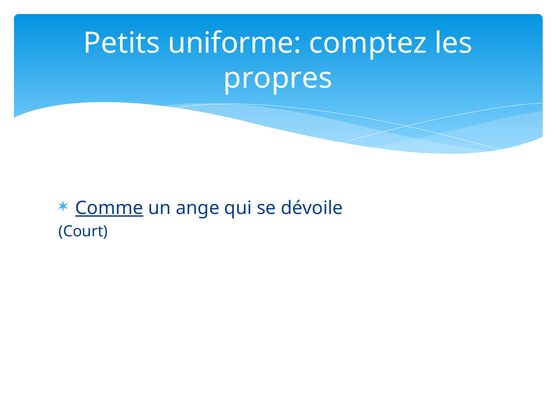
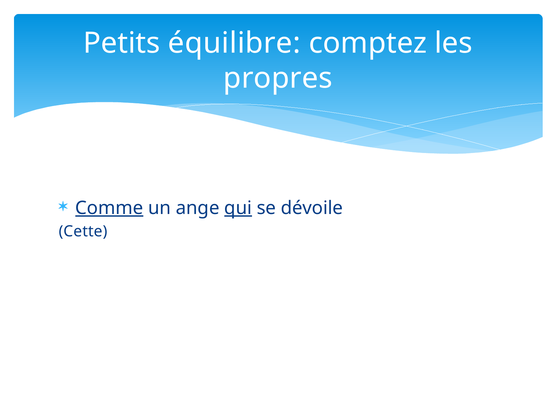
uniforme: uniforme -> équilibre
qui underline: none -> present
Court: Court -> Cette
